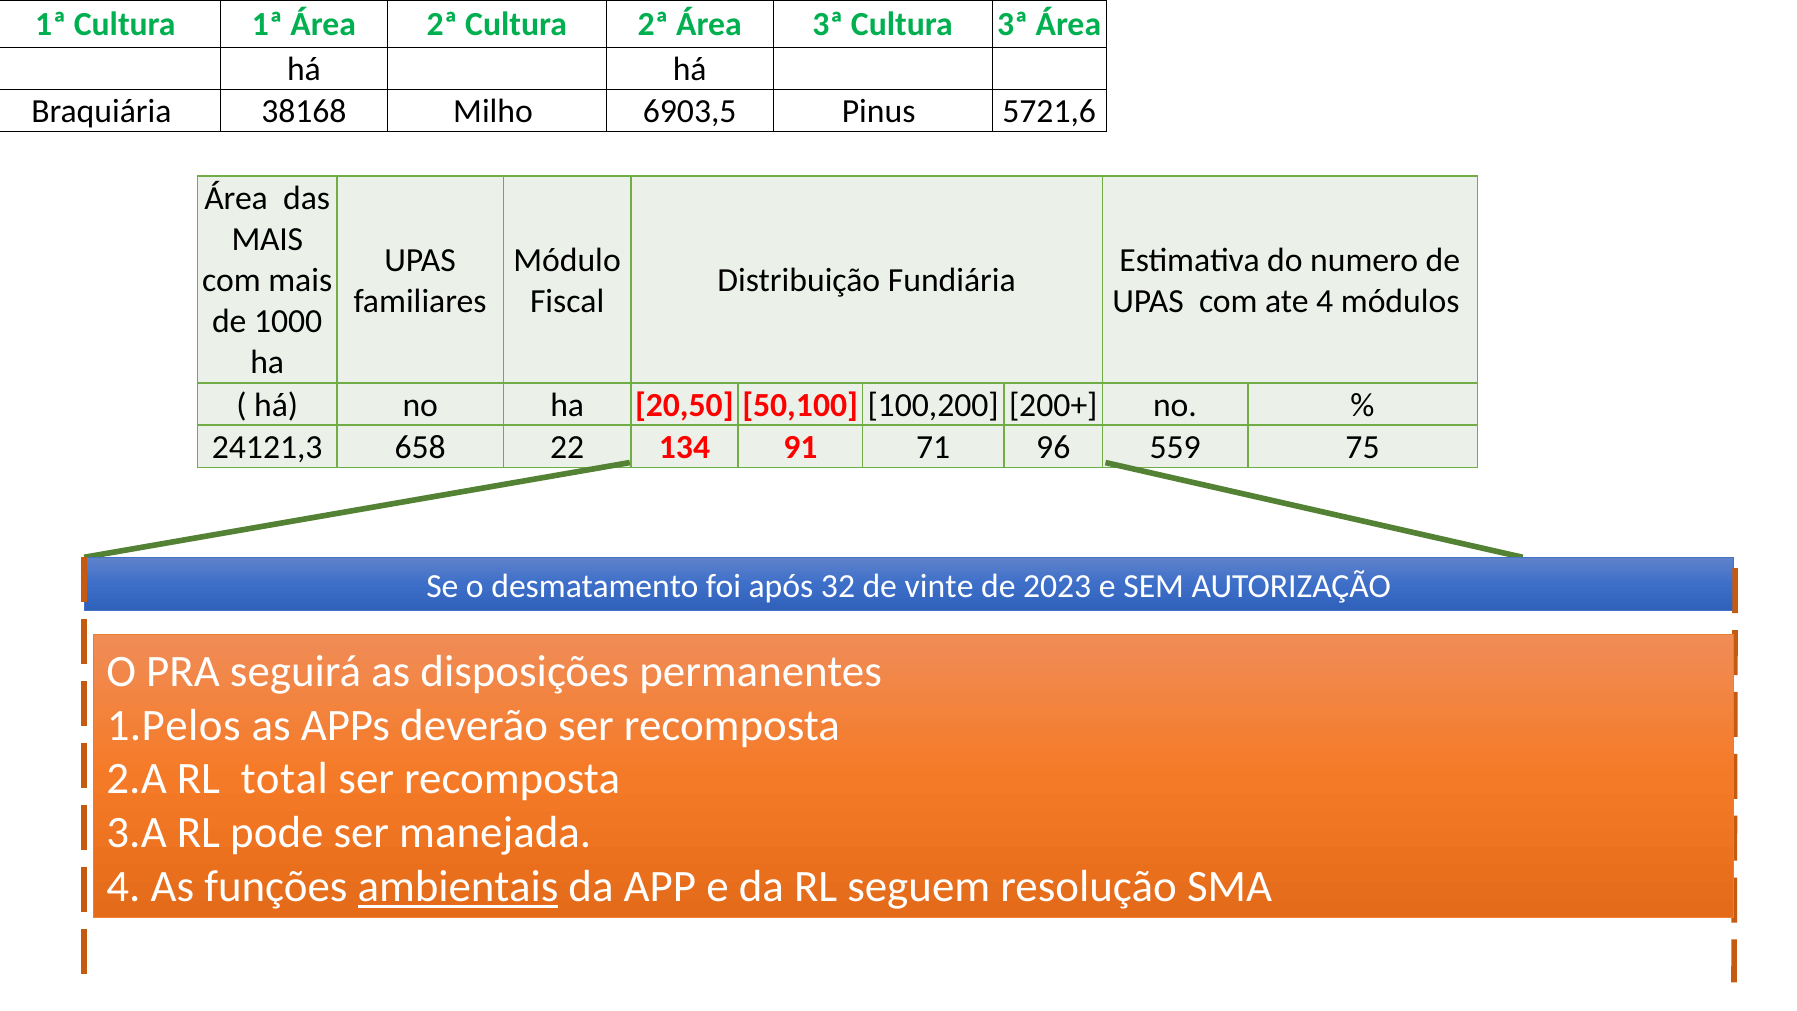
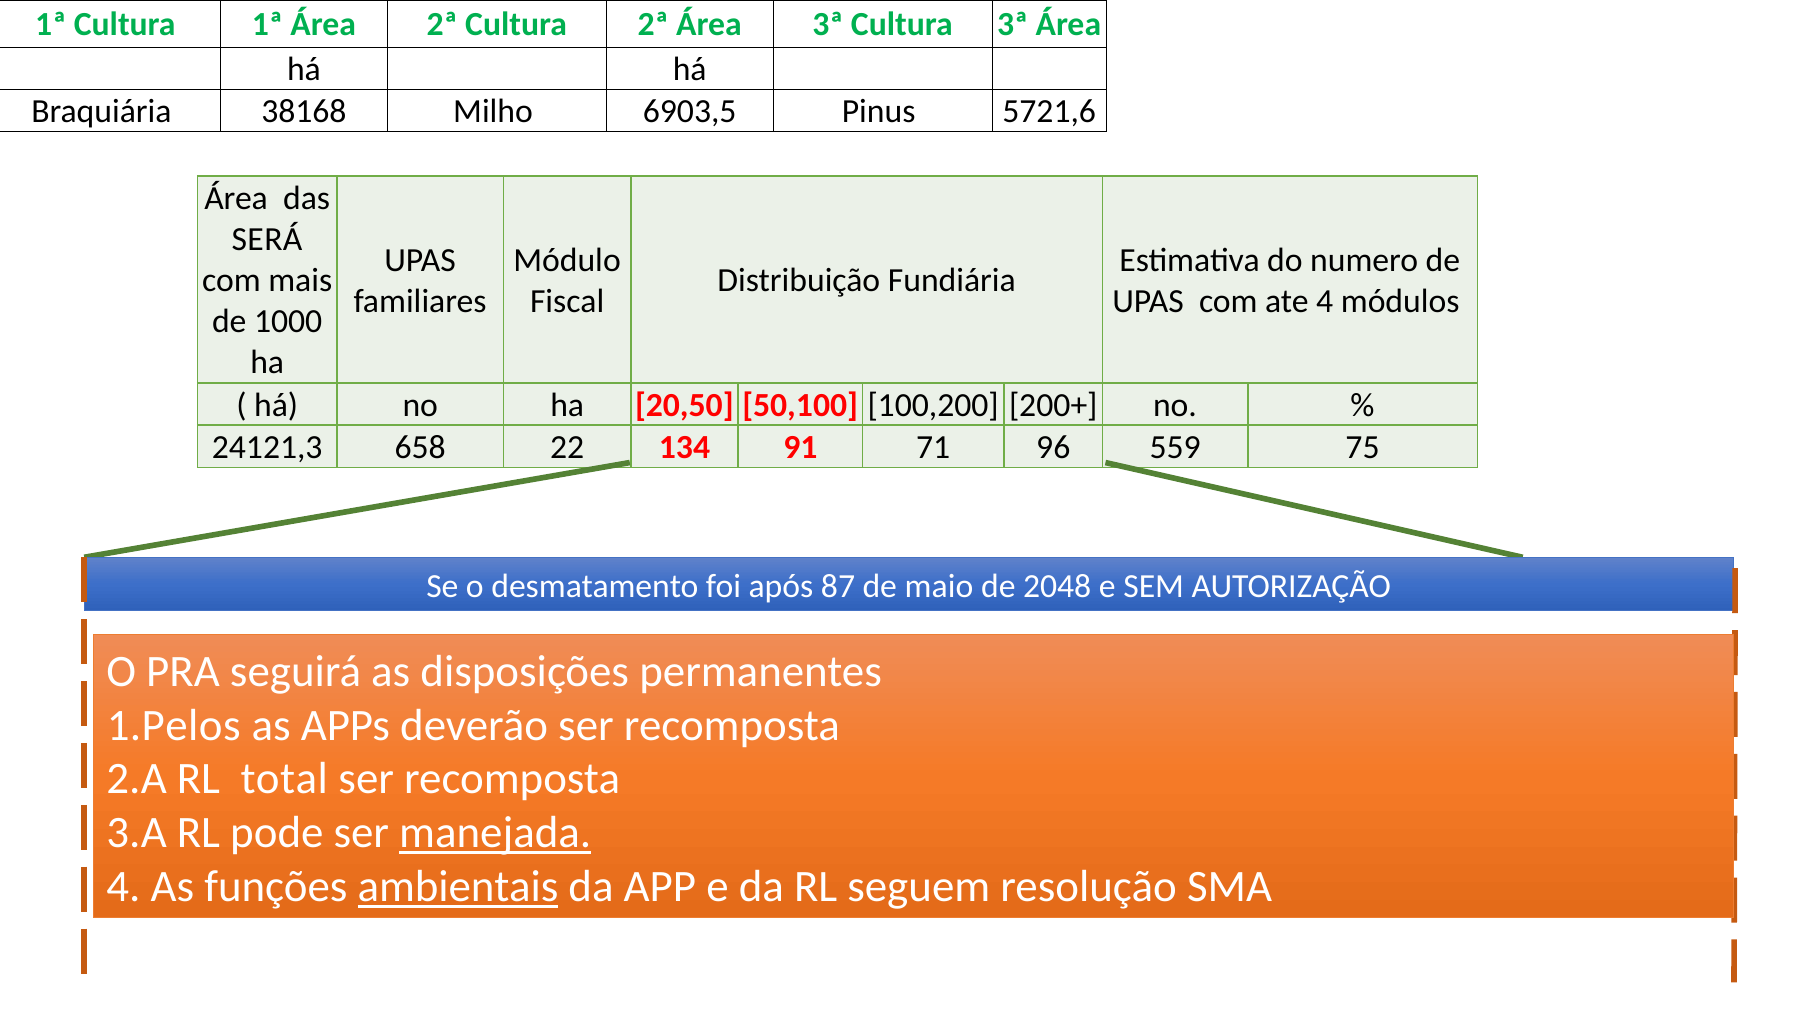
MAIS at (267, 239): MAIS -> SERÁ
32: 32 -> 87
vinte: vinte -> maio
2023: 2023 -> 2048
manejada underline: none -> present
